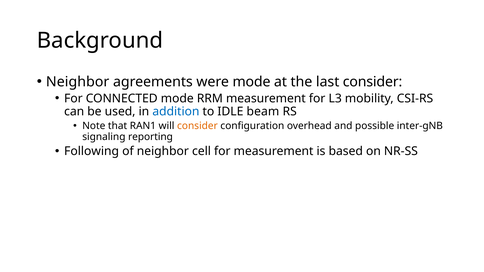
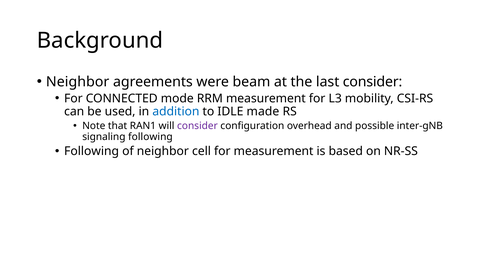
were mode: mode -> beam
beam: beam -> made
consider at (197, 126) colour: orange -> purple
signaling reporting: reporting -> following
